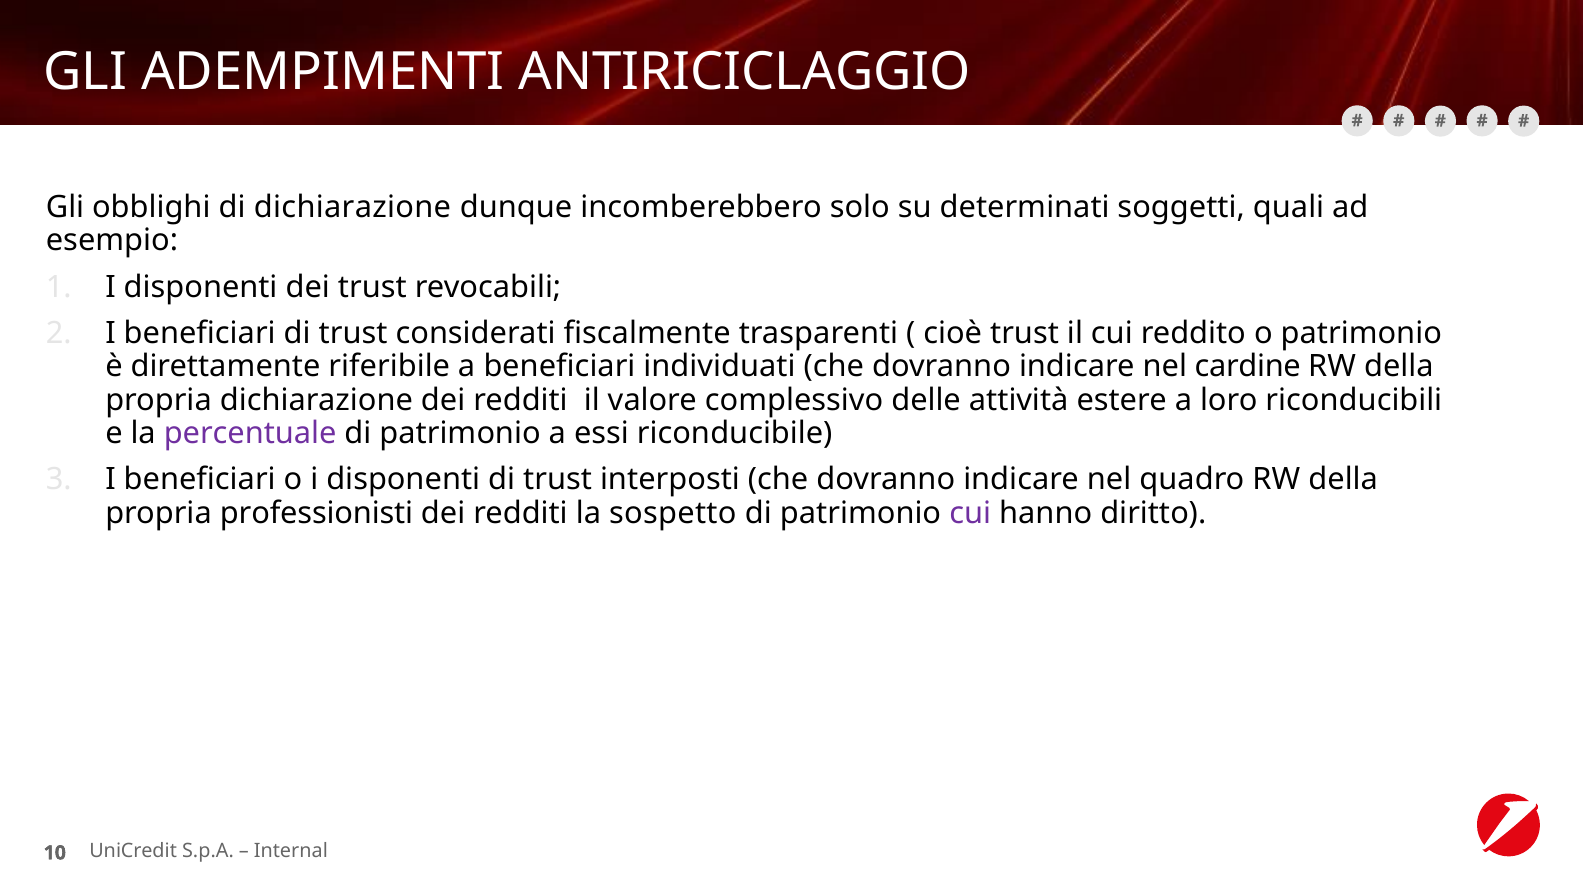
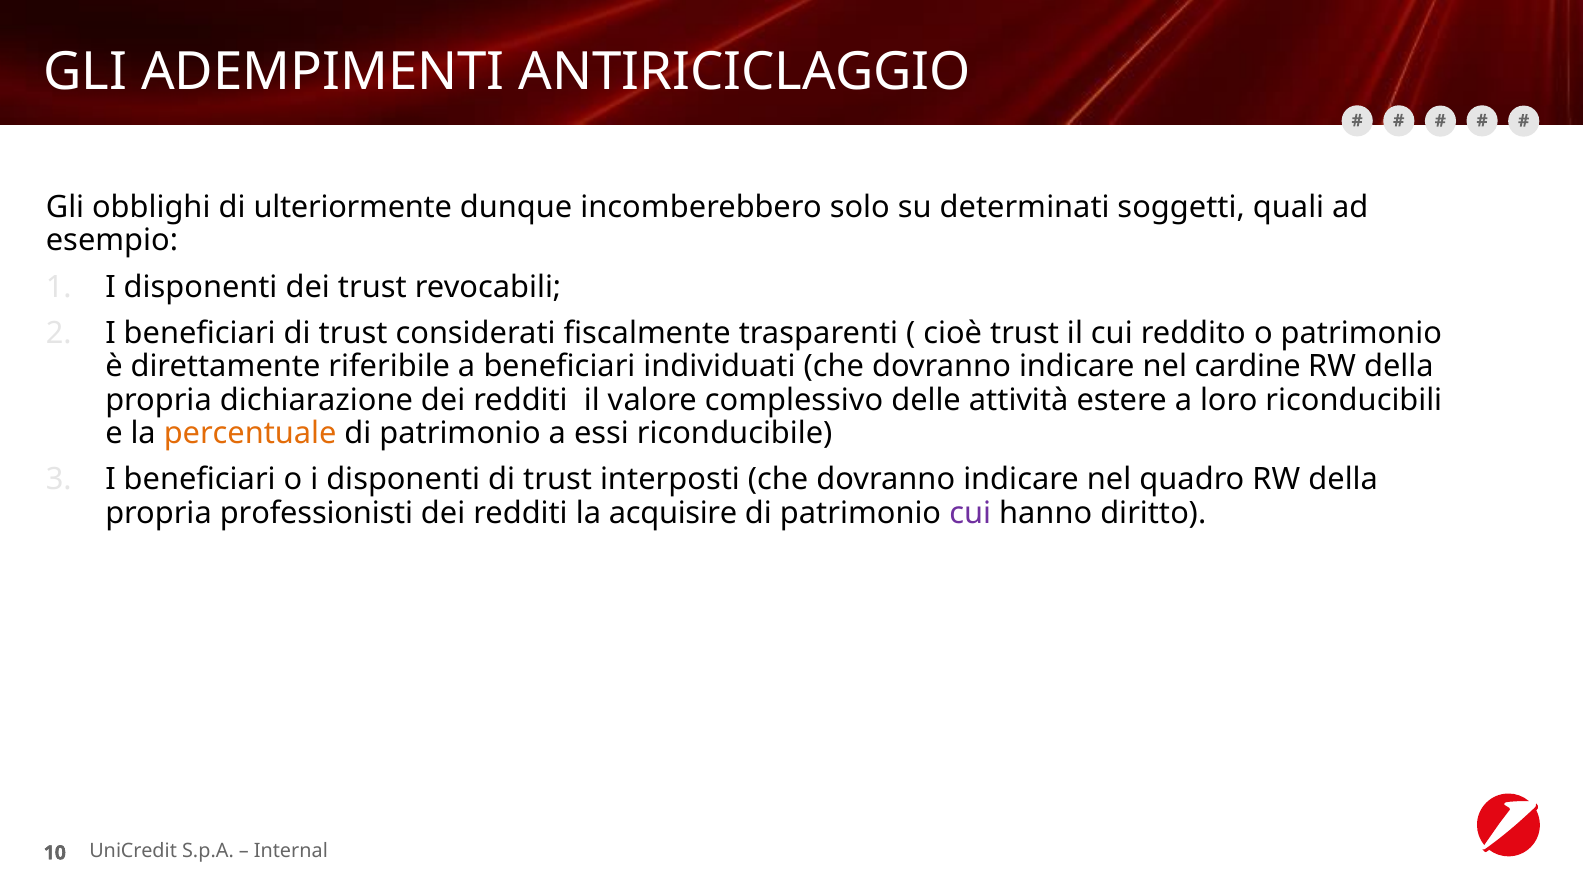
di dichiarazione: dichiarazione -> ulteriormente
percentuale colour: purple -> orange
sospetto: sospetto -> acquisire
